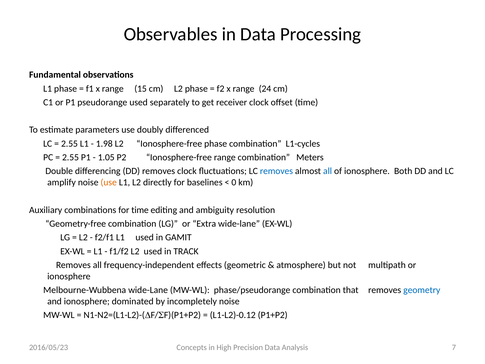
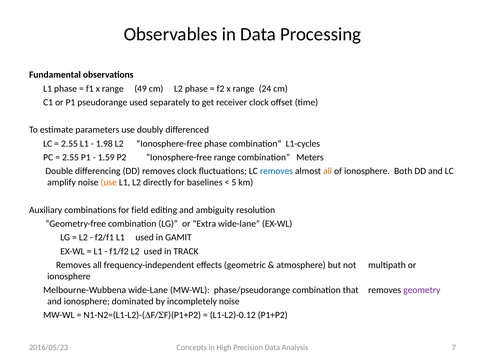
15: 15 -> 49
1.05: 1.05 -> 1.59
all at (328, 171) colour: blue -> orange
0: 0 -> 5
for time: time -> field
geometry colour: blue -> purple
